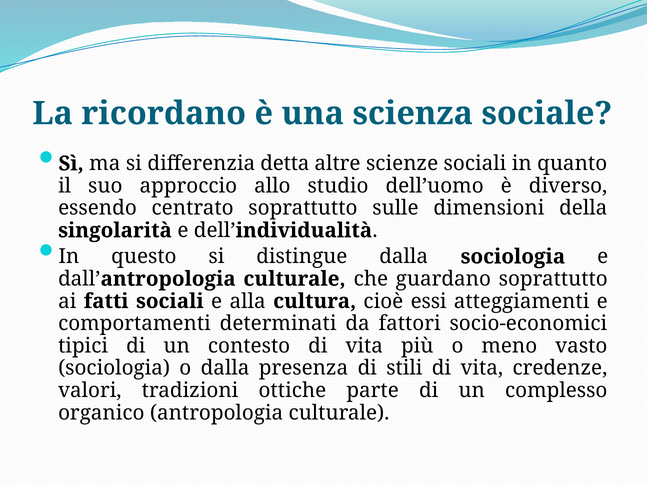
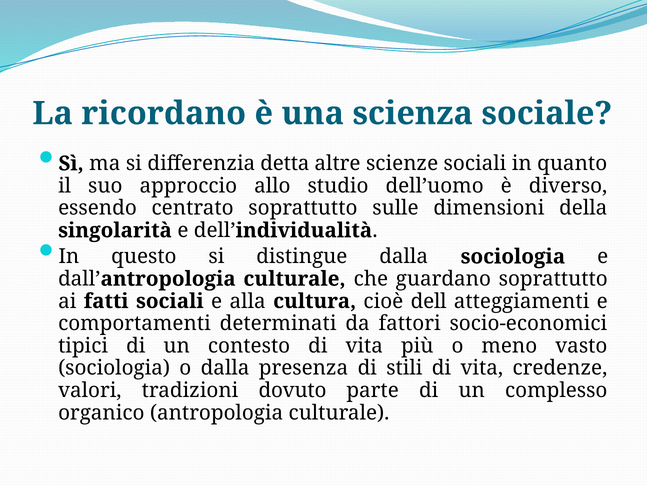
essi: essi -> dell
ottiche: ottiche -> dovuto
